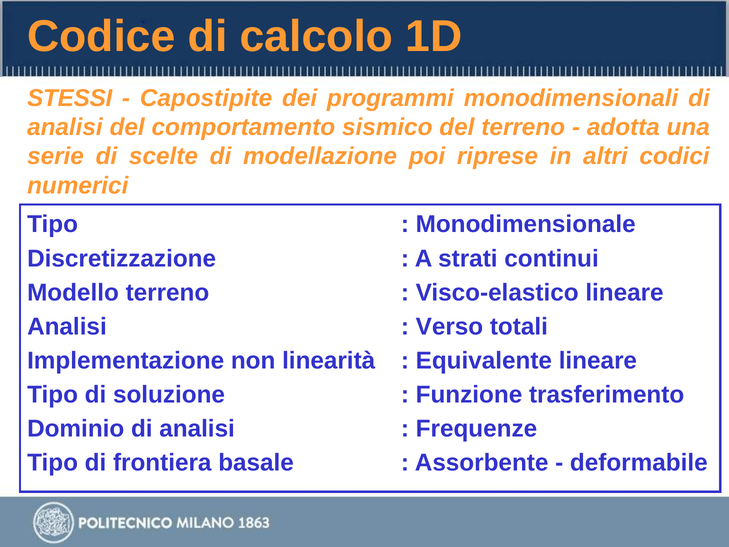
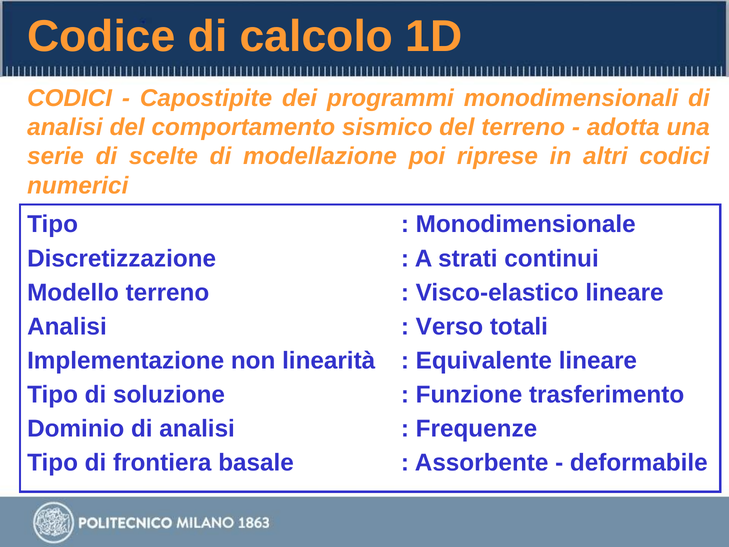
STESSI at (70, 98): STESSI -> CODICI
